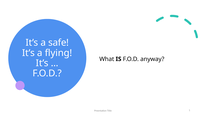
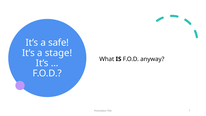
flying: flying -> stage
